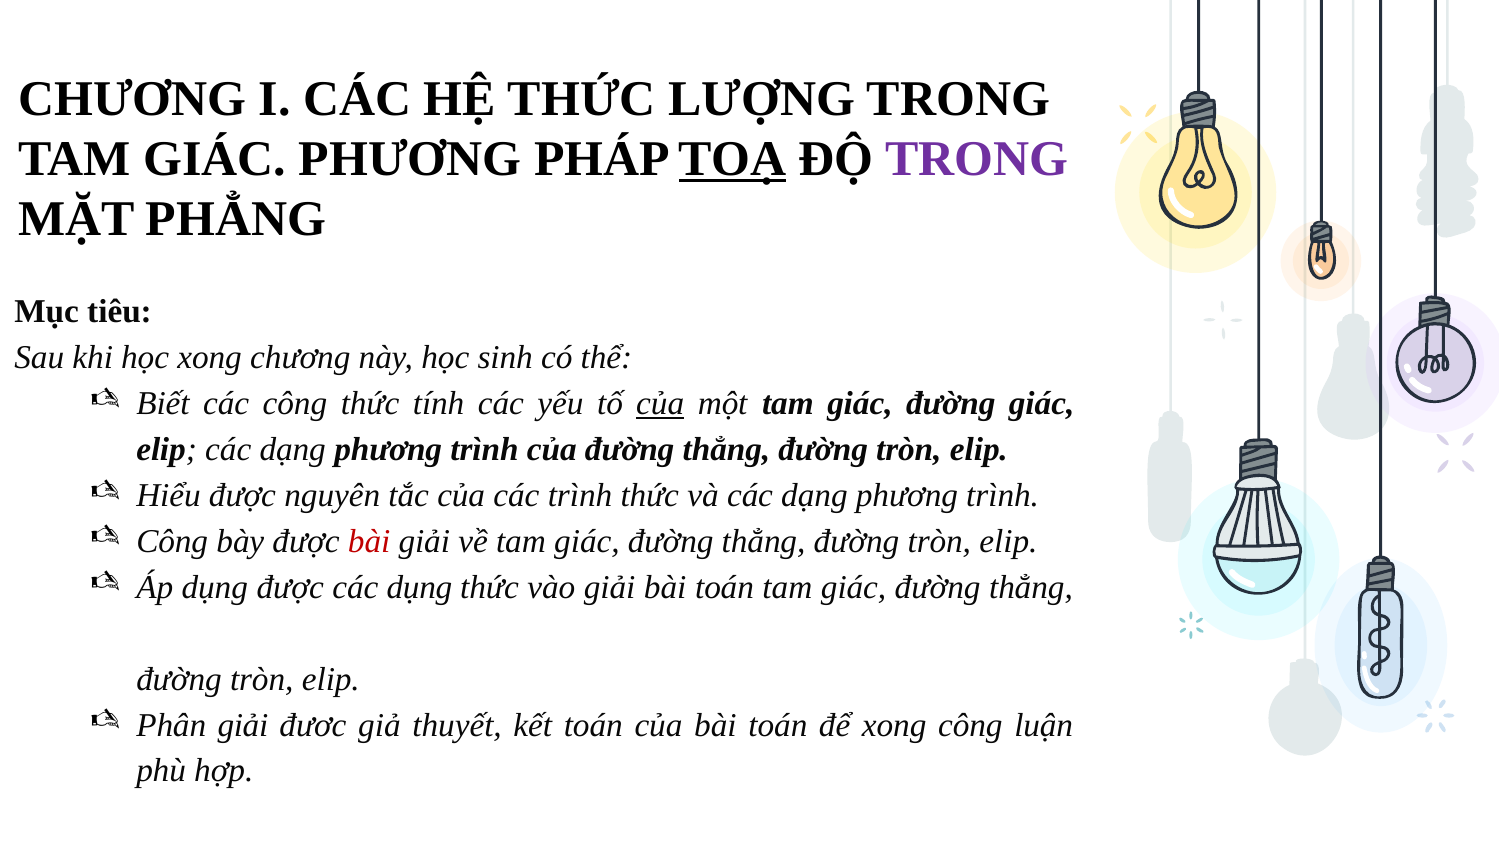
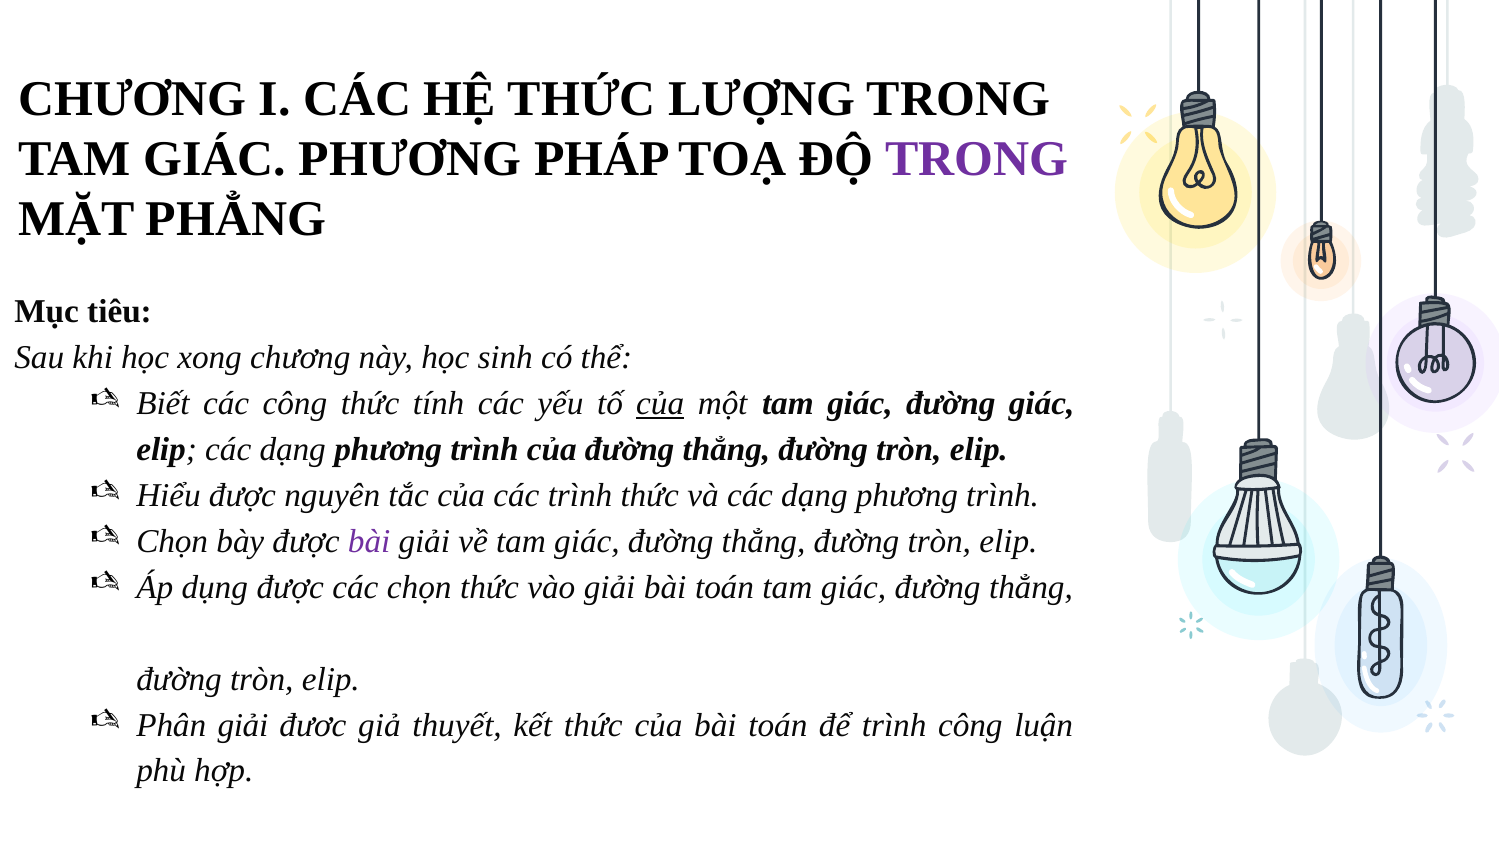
TOẠ underline: present -> none
Công at (172, 542): Công -> Chọn
bài at (369, 542) colour: red -> purple
các dụng: dụng -> chọn
kết toán: toán -> thức
để xong: xong -> trình
